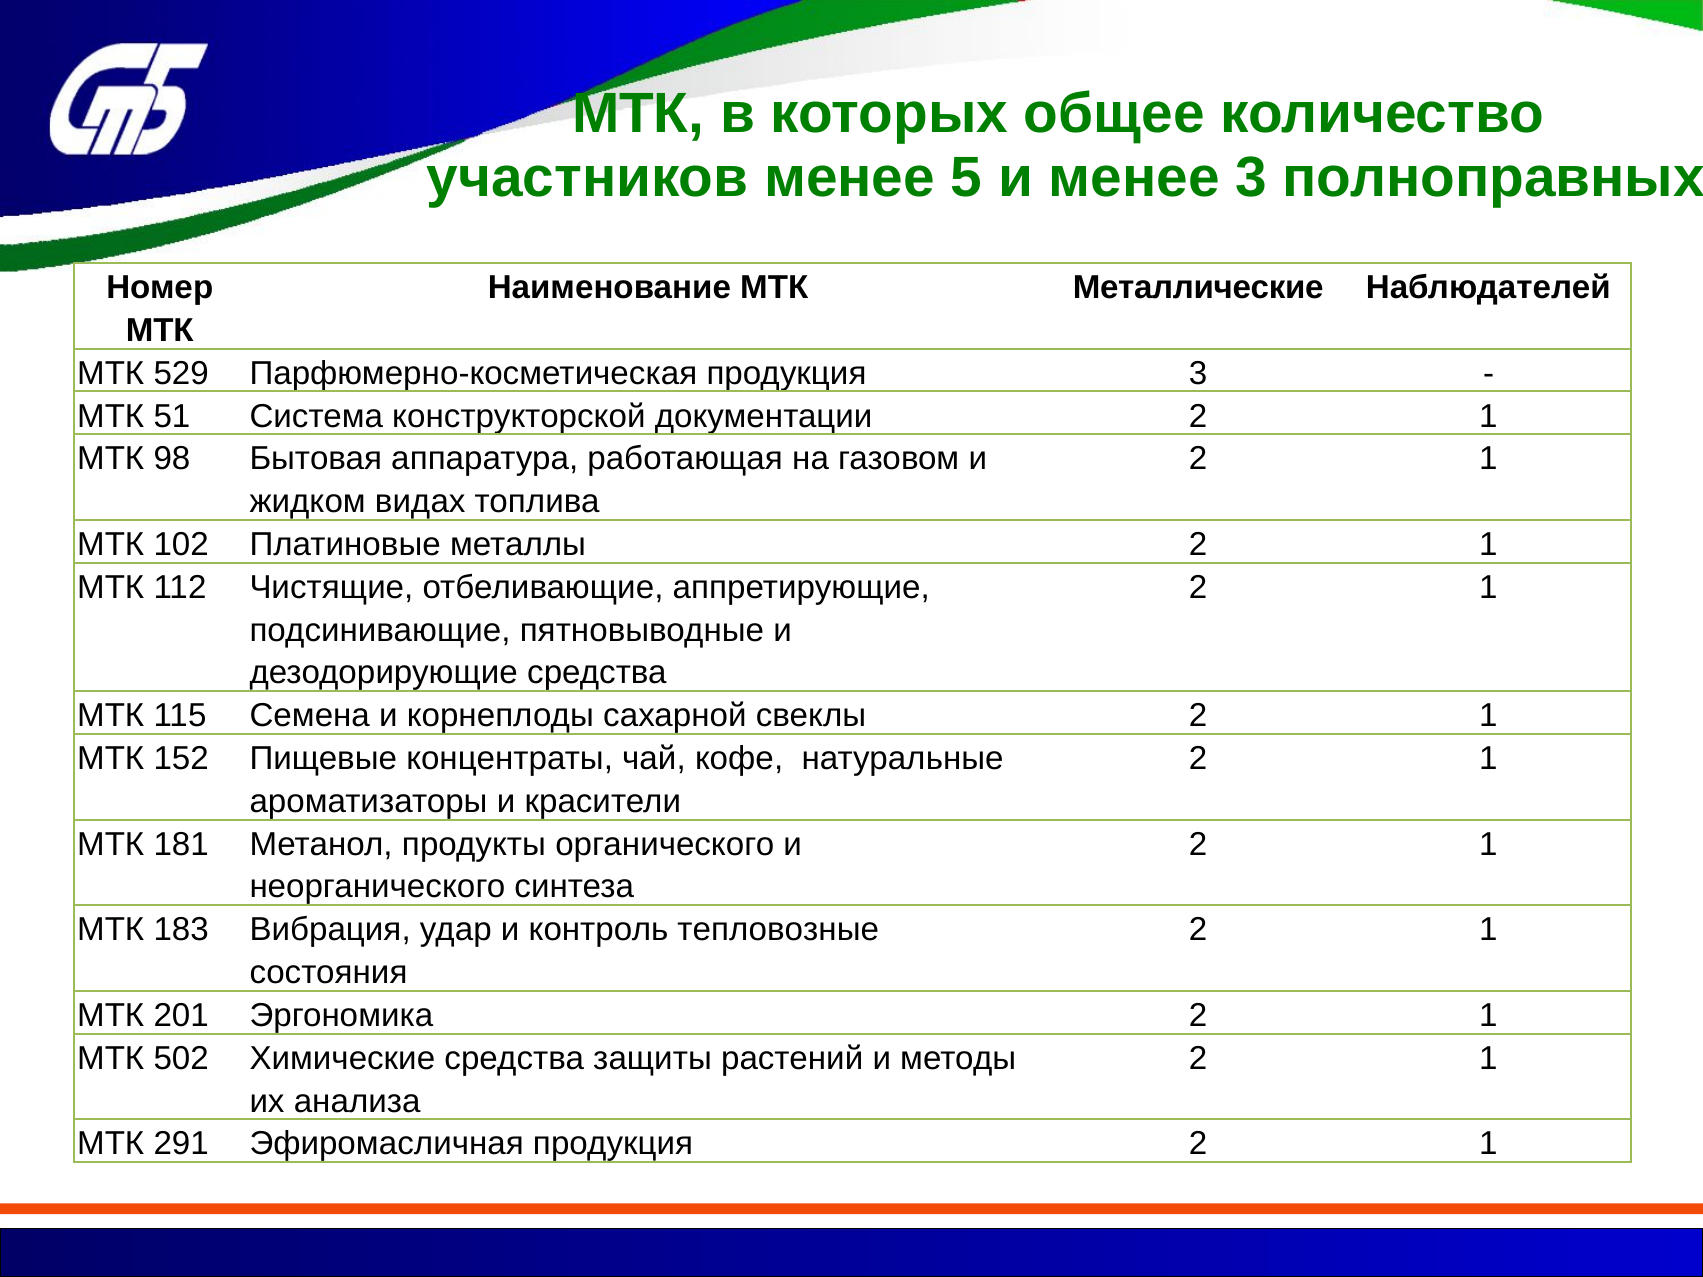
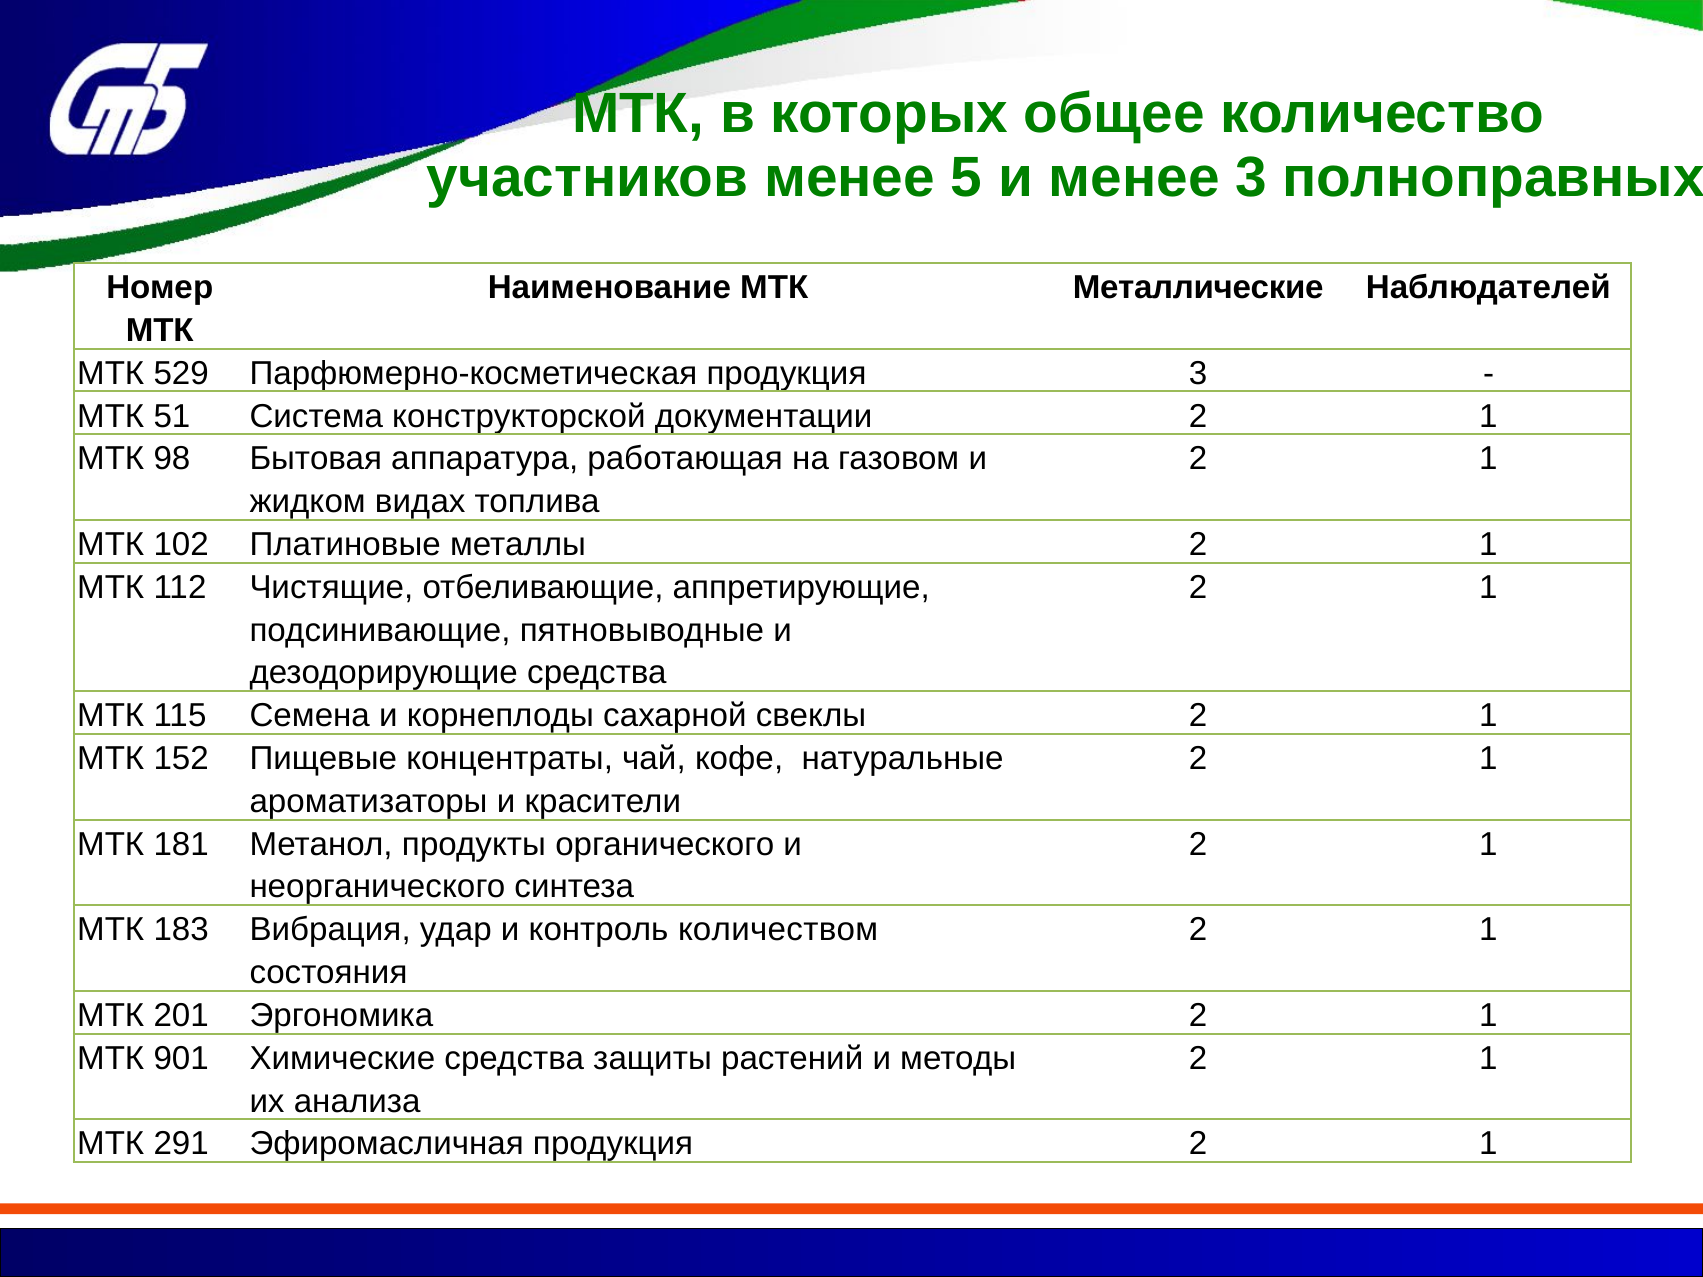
тепловозные: тепловозные -> количеством
502: 502 -> 901
